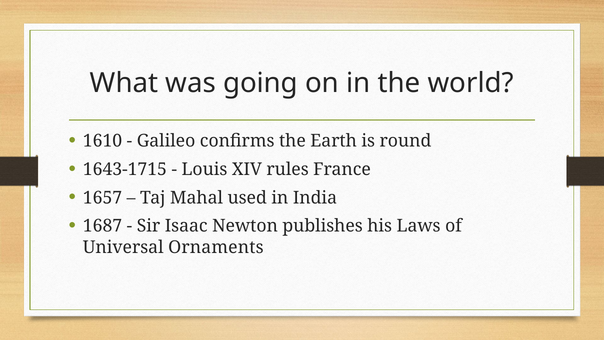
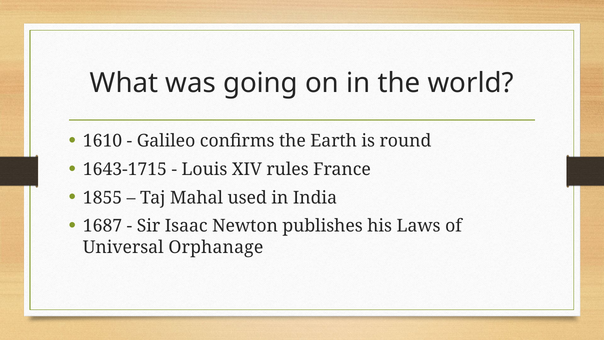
1657: 1657 -> 1855
Ornaments: Ornaments -> Orphanage
